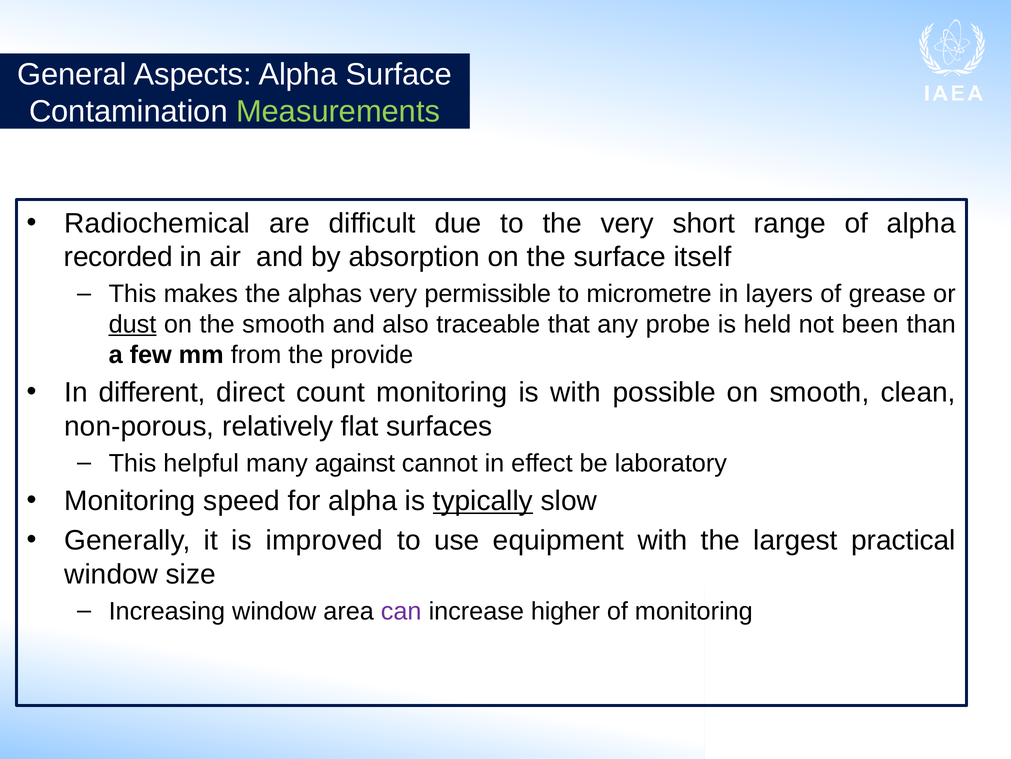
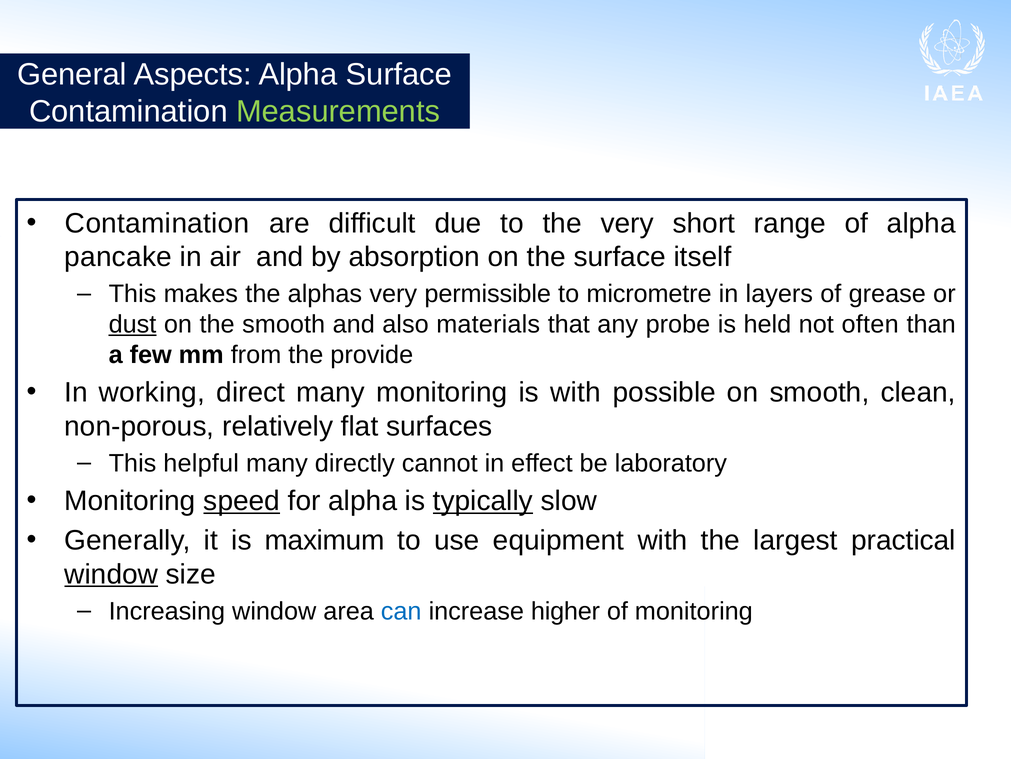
Radiochemical at (157, 223): Radiochemical -> Contamination
recorded: recorded -> pancake
traceable: traceable -> materials
been: been -> often
different: different -> working
direct count: count -> many
against: against -> directly
speed underline: none -> present
improved: improved -> maximum
window at (111, 574) underline: none -> present
can colour: purple -> blue
